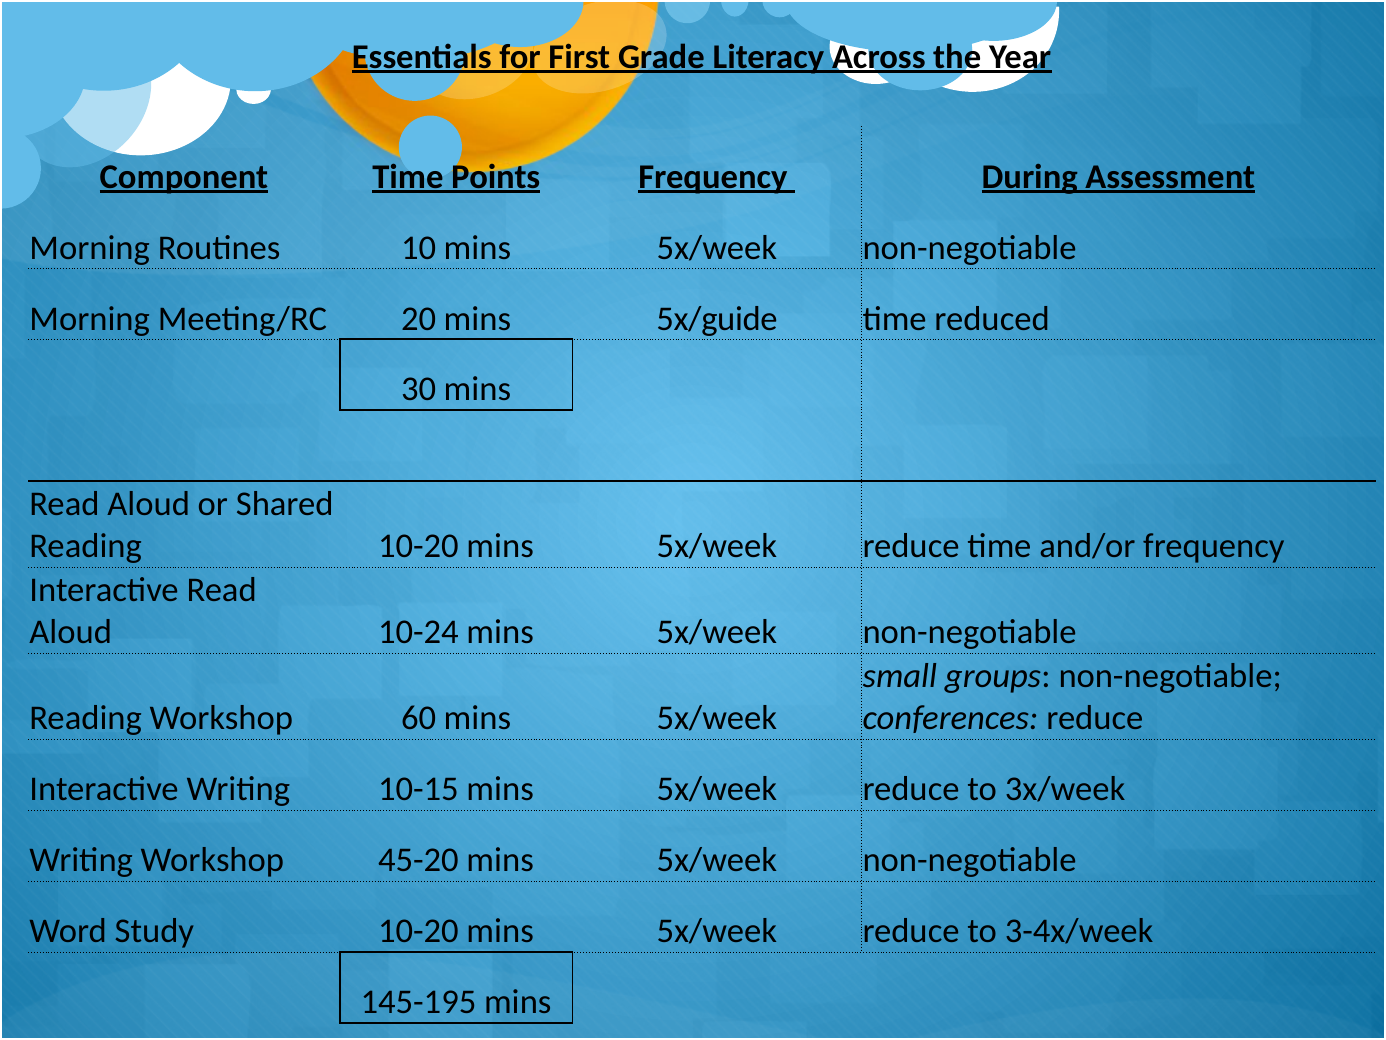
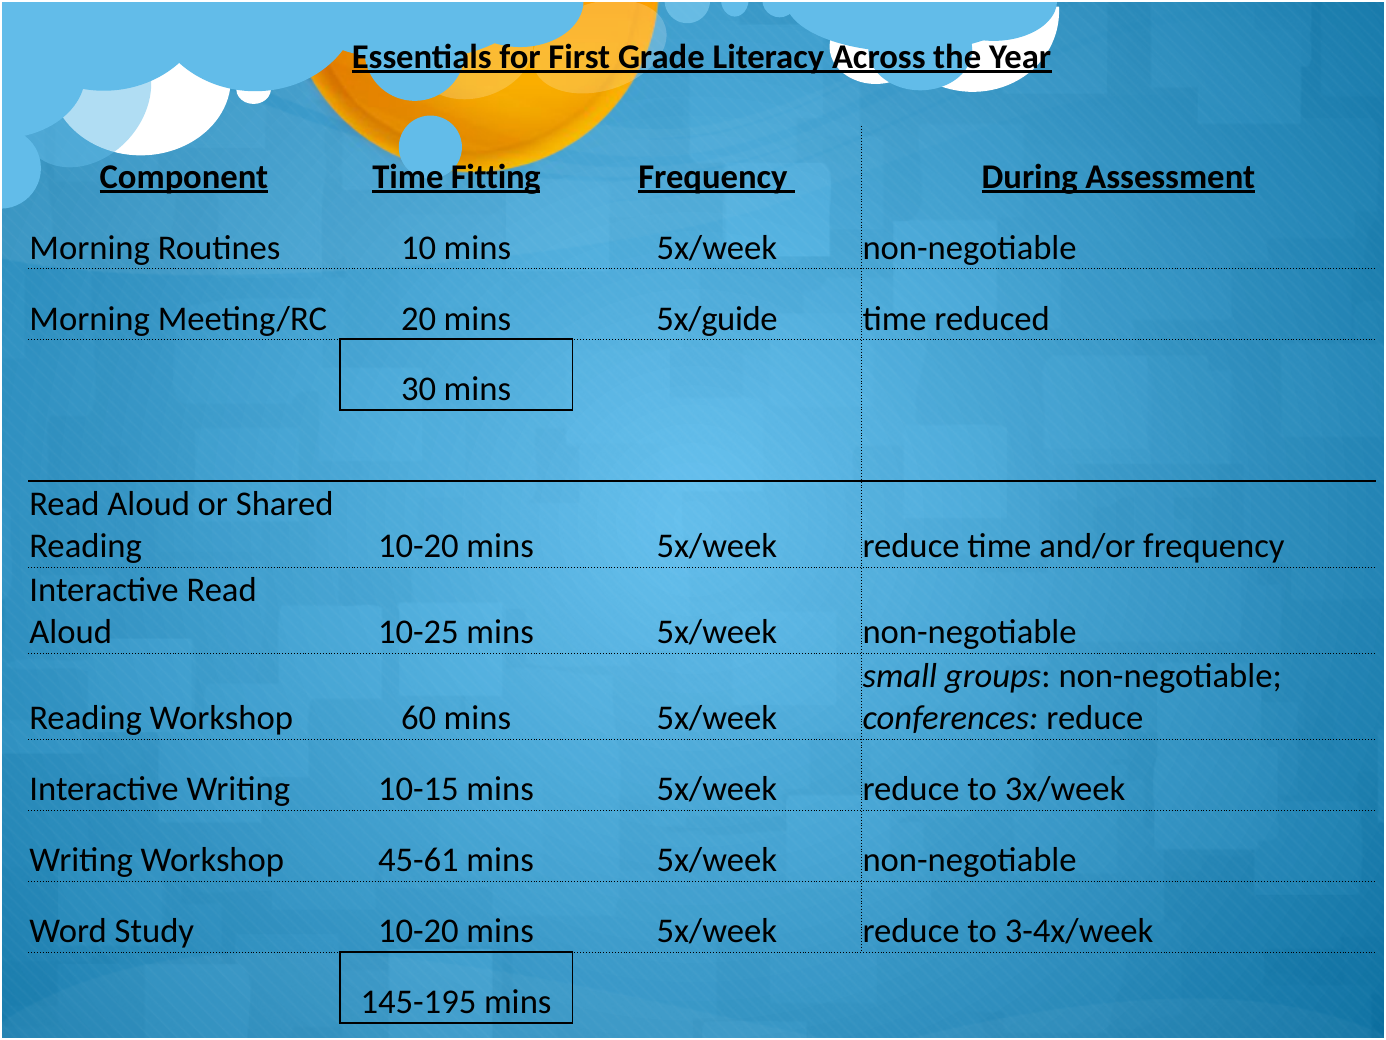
Points: Points -> Fitting
10-24: 10-24 -> 10-25
45-20: 45-20 -> 45-61
